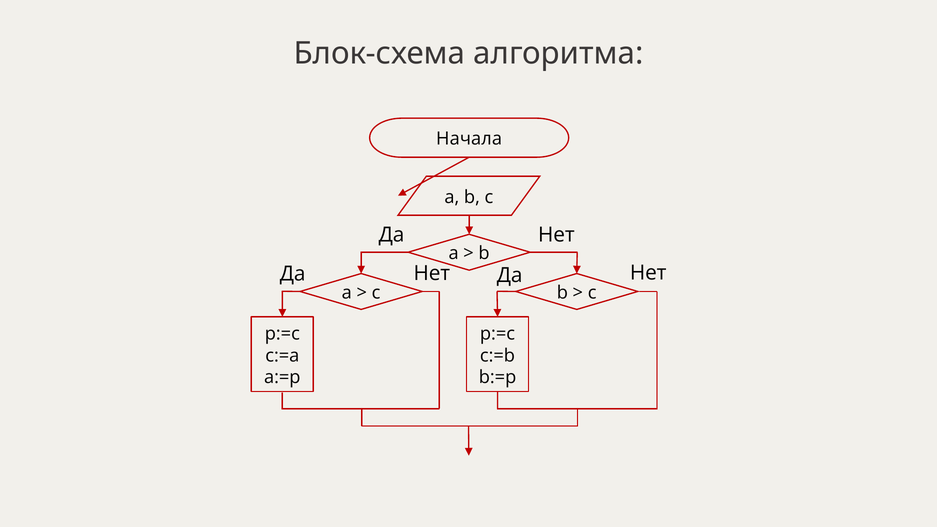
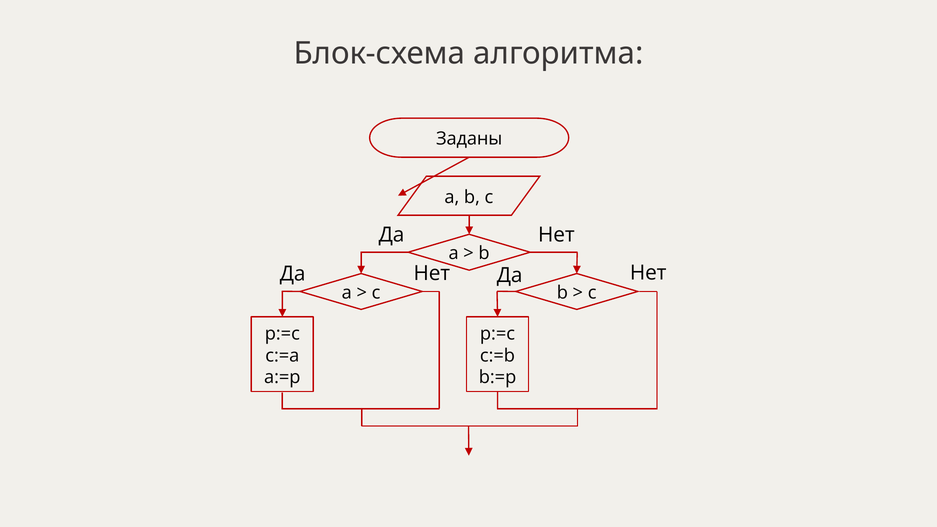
Начала: Начала -> Заданы
